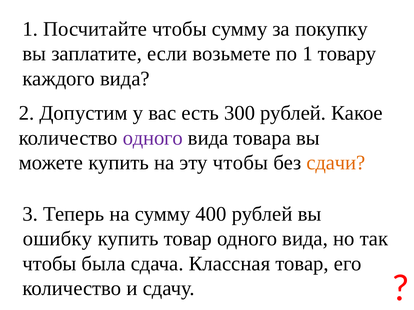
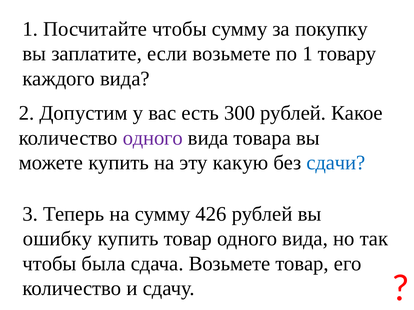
эту чтобы: чтобы -> какую
сдачи colour: orange -> blue
400: 400 -> 426
сдача Классная: Классная -> Возьмете
